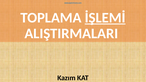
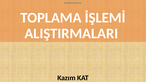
İŞLEMİ underline: present -> none
